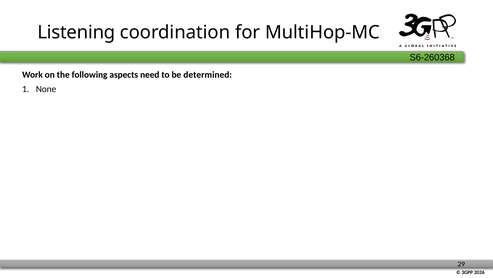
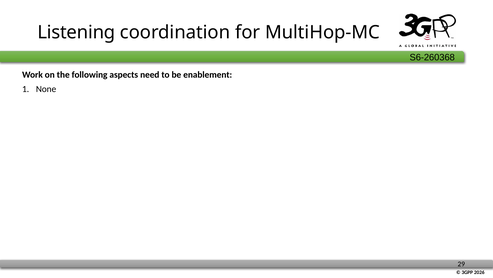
determined: determined -> enablement
